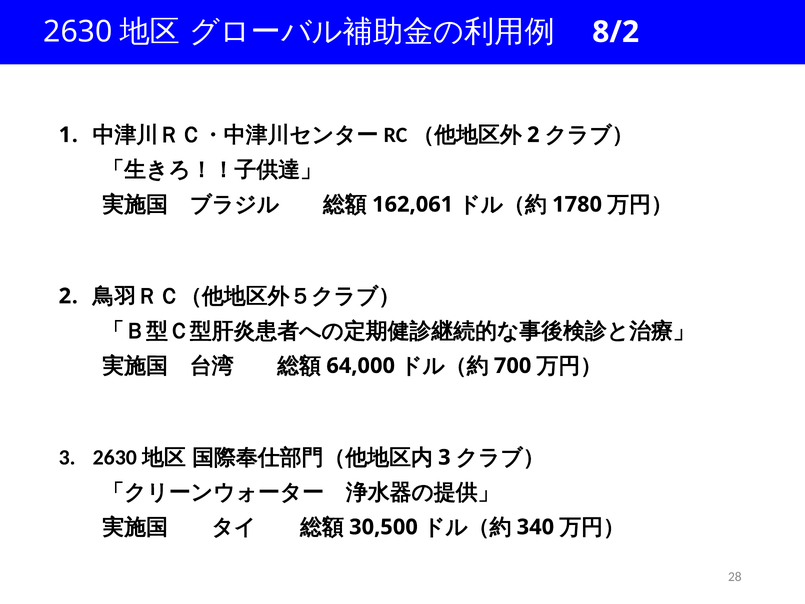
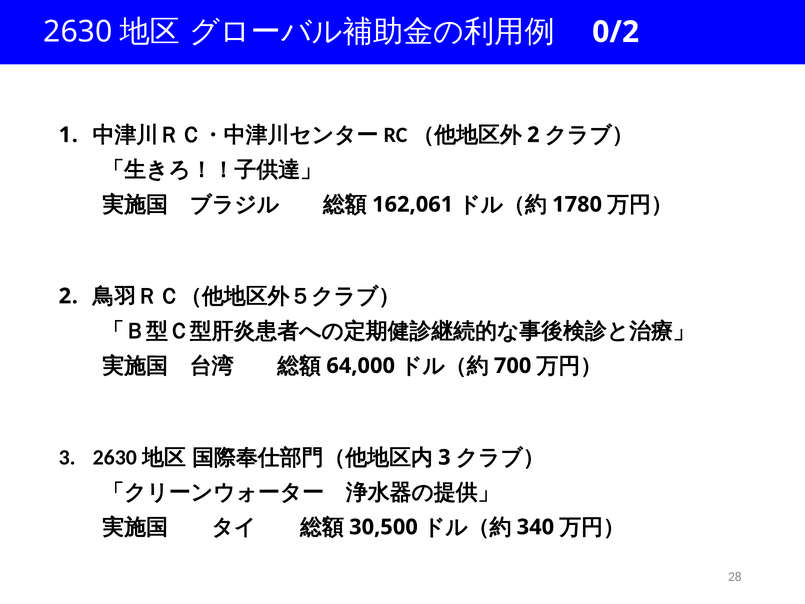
8/2: 8/2 -> 0/2
